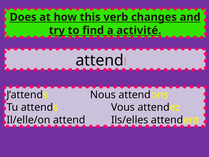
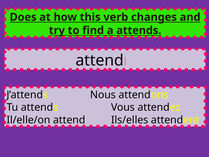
a activité: activité -> attends
